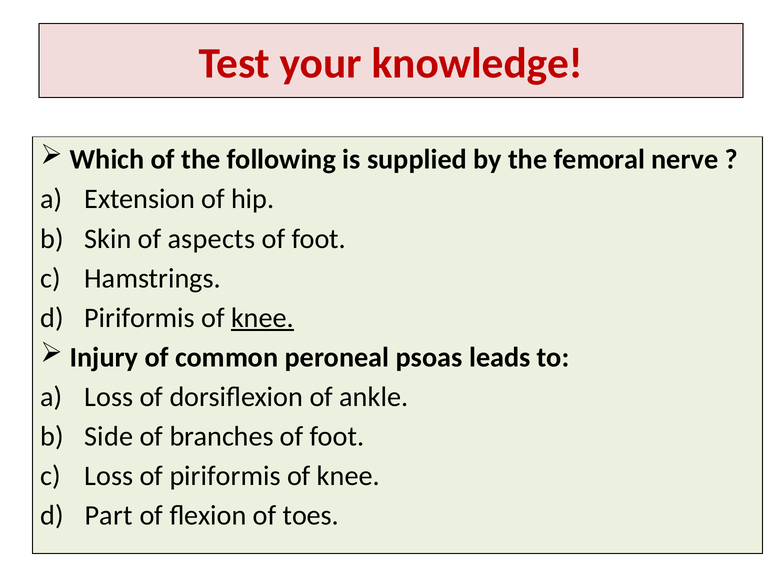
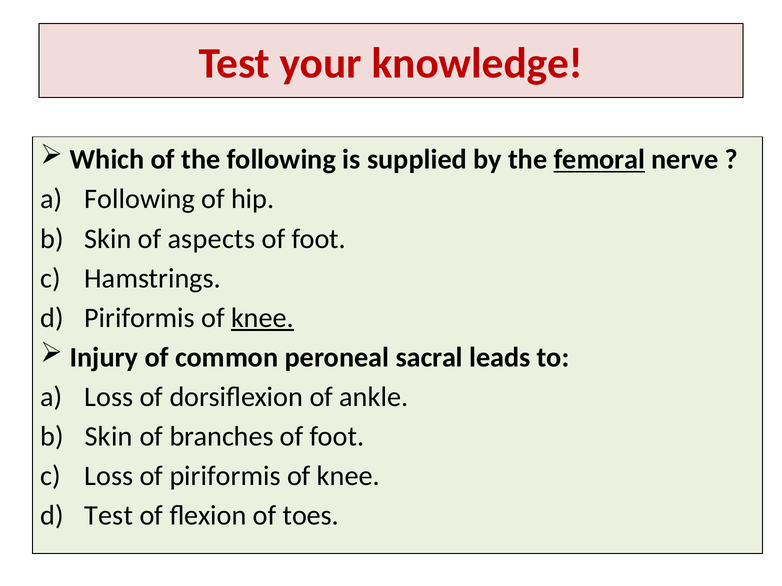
femoral underline: none -> present
Extension at (140, 199): Extension -> Following
psoas: psoas -> sacral
Side at (109, 437): Side -> Skin
Part at (109, 516): Part -> Test
